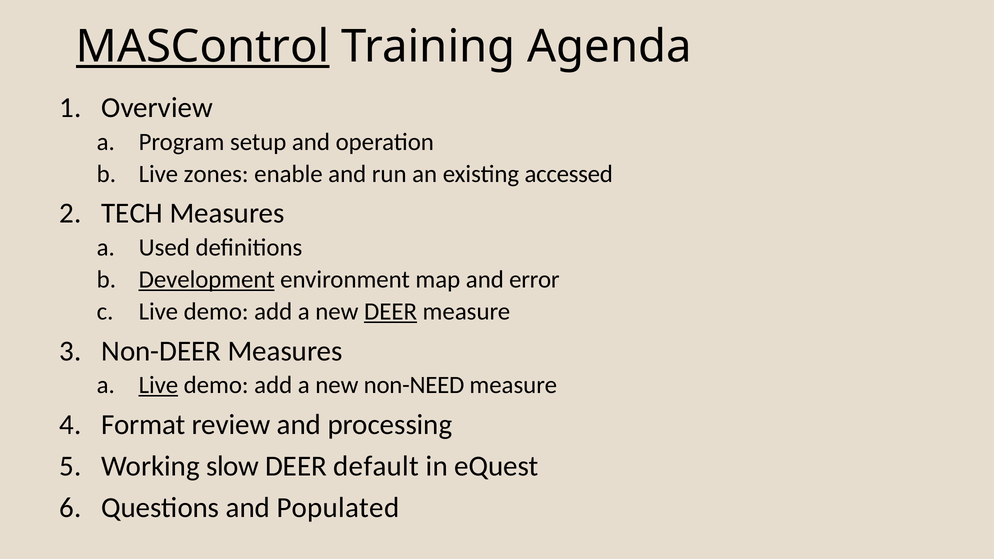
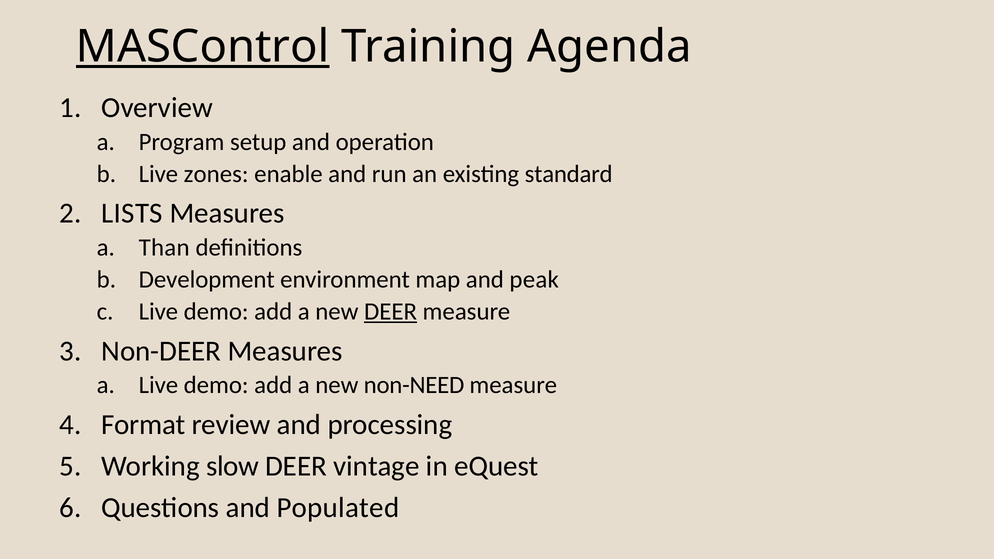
accessed: accessed -> standard
TECH: TECH -> LISTS
Used: Used -> Than
Development underline: present -> none
error: error -> peak
Live at (158, 385) underline: present -> none
default: default -> vintage
